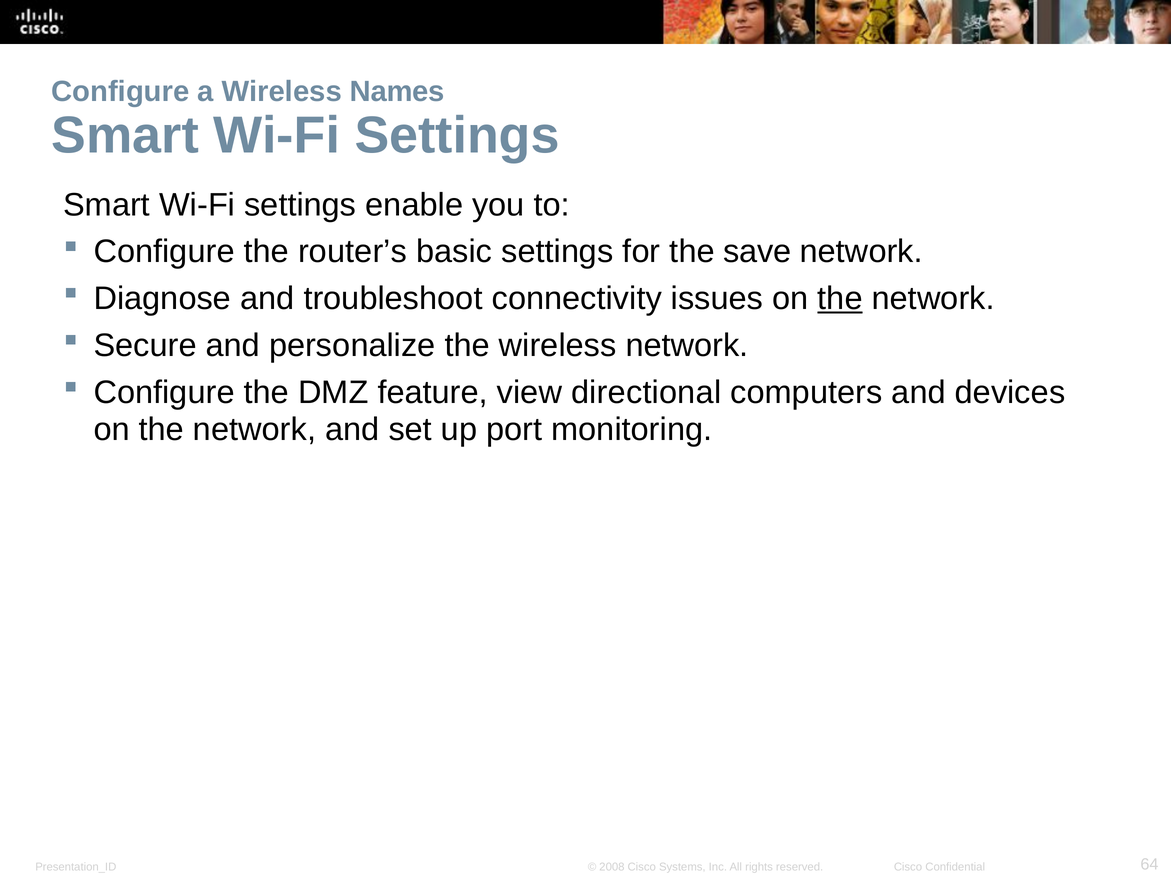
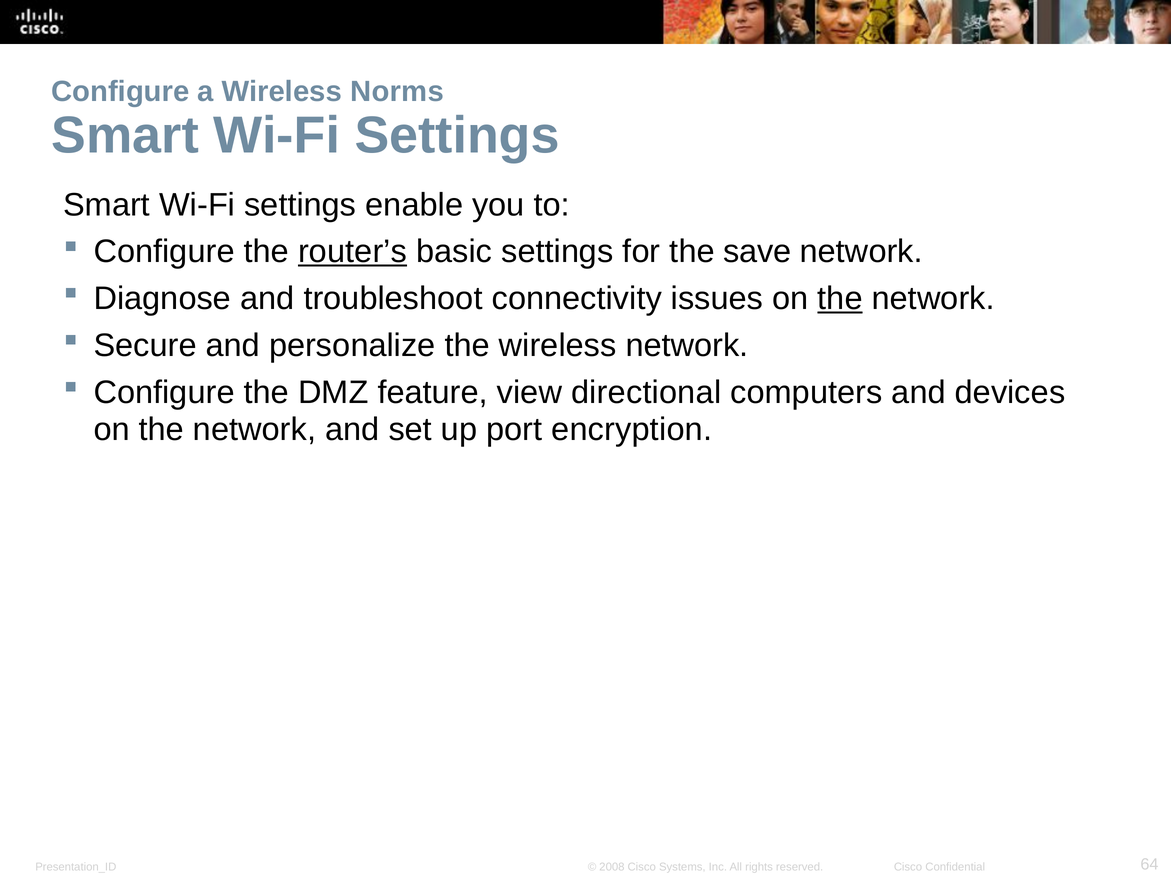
Names: Names -> Norms
router’s underline: none -> present
monitoring: monitoring -> encryption
